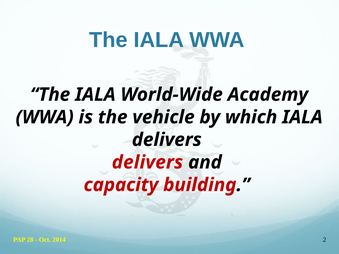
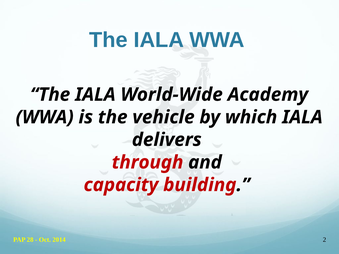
delivers at (147, 162): delivers -> through
